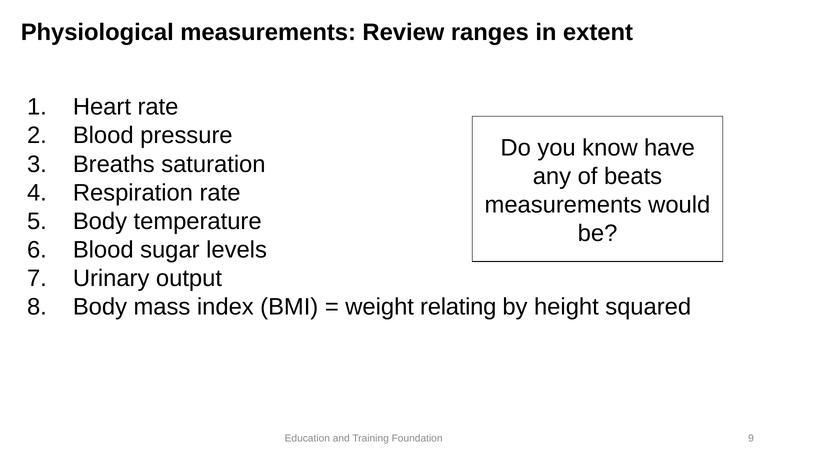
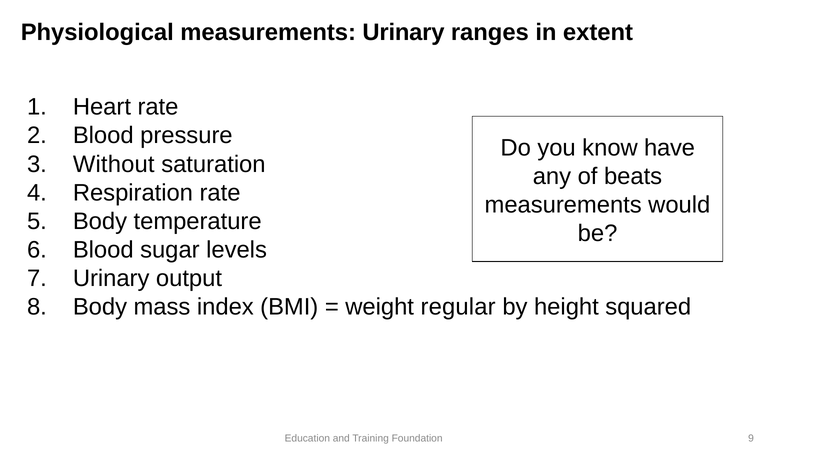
measurements Review: Review -> Urinary
Breaths: Breaths -> Without
relating: relating -> regular
